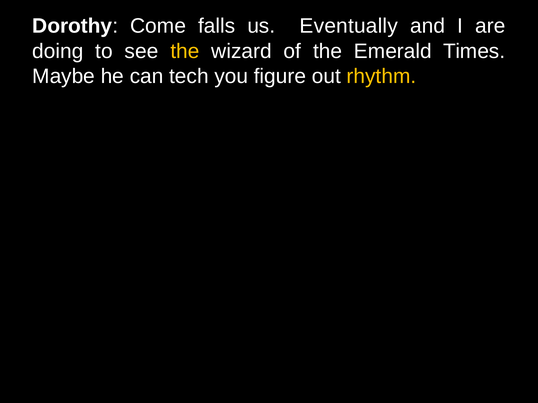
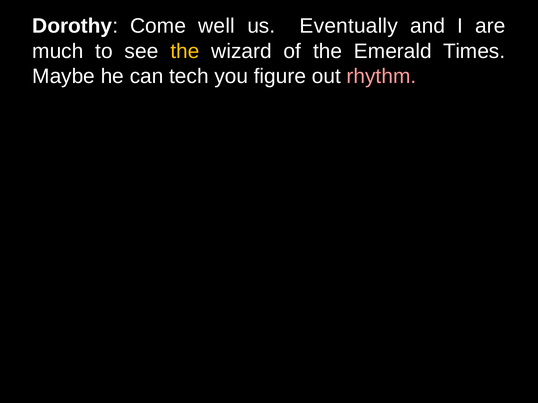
falls: falls -> well
doing: doing -> much
rhythm colour: yellow -> pink
